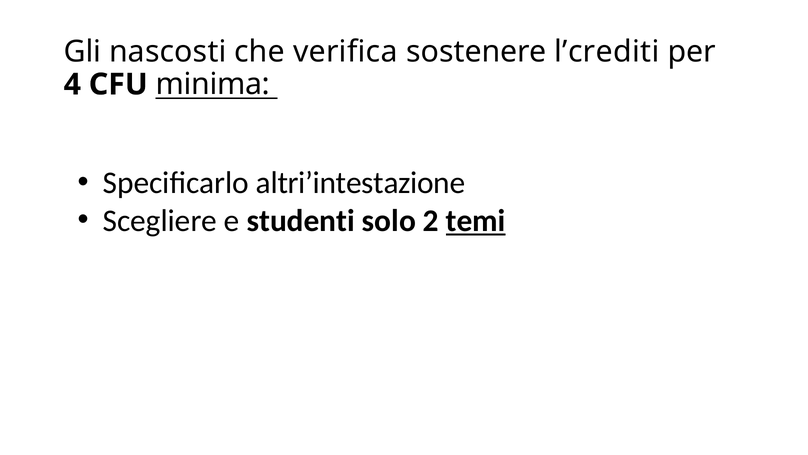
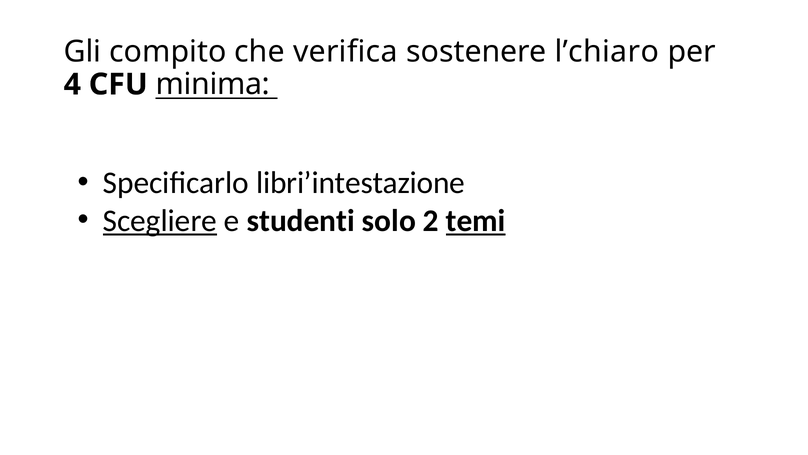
nascosti: nascosti -> compito
l’crediti: l’crediti -> l’chiaro
altri’intestazione: altri’intestazione -> libri’intestazione
Scegliere underline: none -> present
